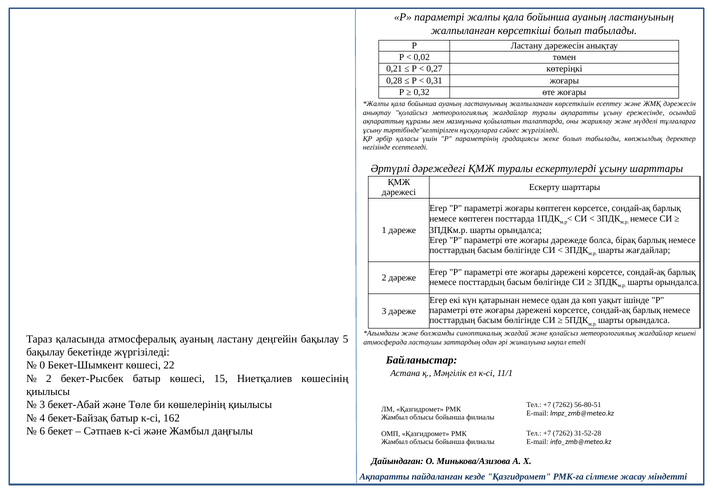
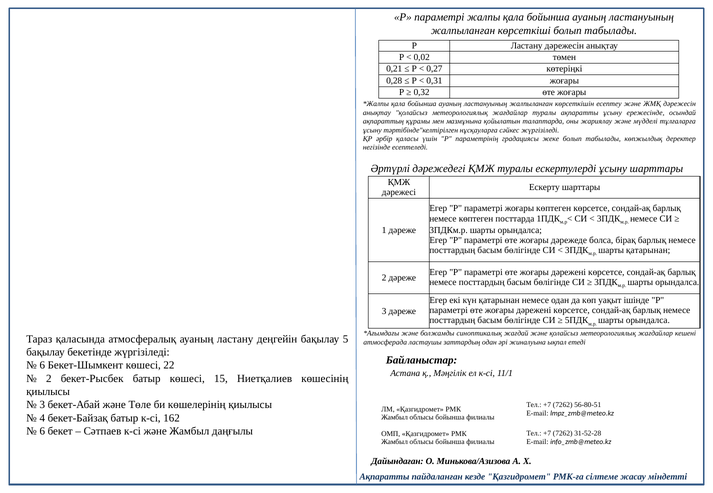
шарты жағдайлар: жағдайлар -> қатарынан
0 at (42, 366): 0 -> 6
